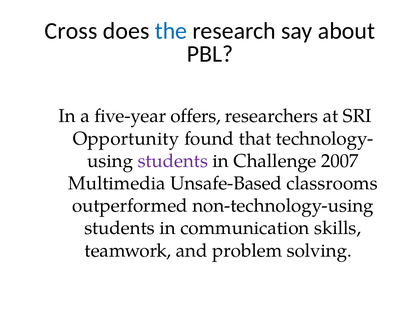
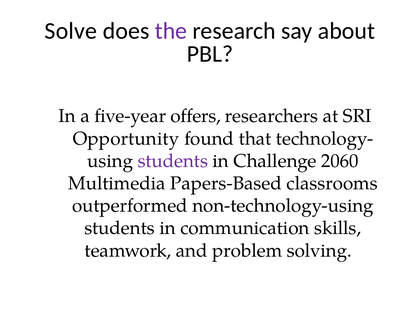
Cross: Cross -> Solve
the colour: blue -> purple
2007: 2007 -> 2060
Unsafe-Based: Unsafe-Based -> Papers-Based
